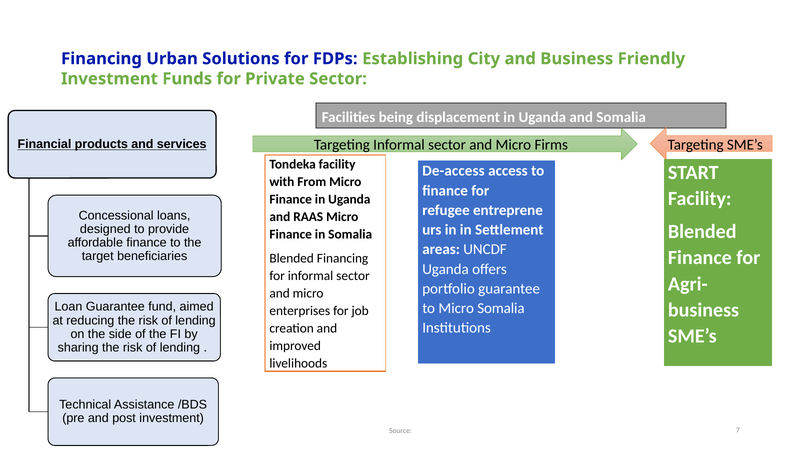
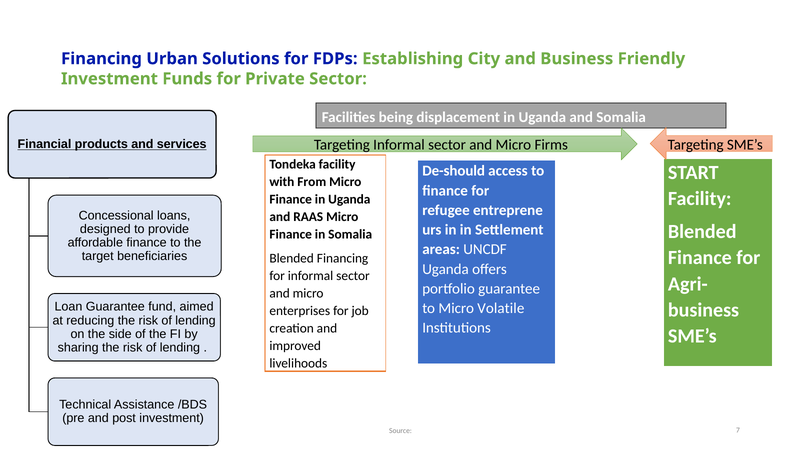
De-access: De-access -> De-should
Micro Somalia: Somalia -> Volatile
